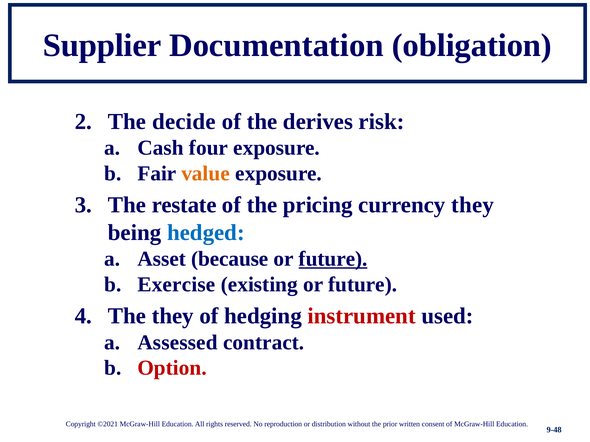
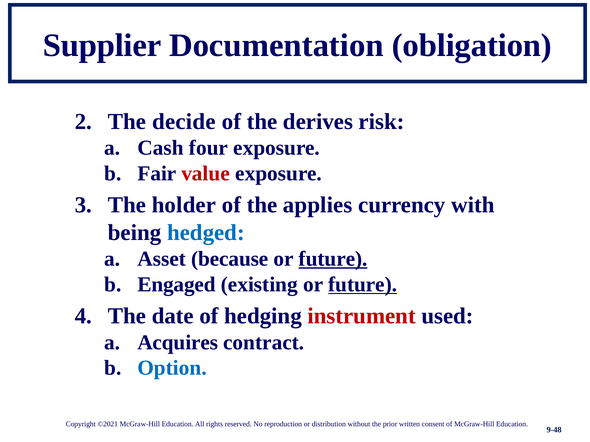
value colour: orange -> red
restate: restate -> holder
pricing: pricing -> applies
currency they: they -> with
Exercise: Exercise -> Engaged
future at (363, 285) underline: none -> present
The they: they -> date
Assessed: Assessed -> Acquires
Option colour: red -> blue
